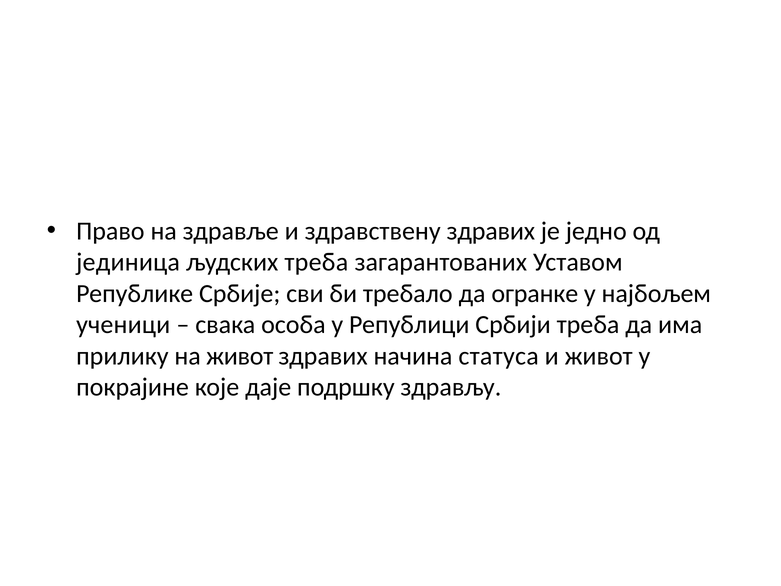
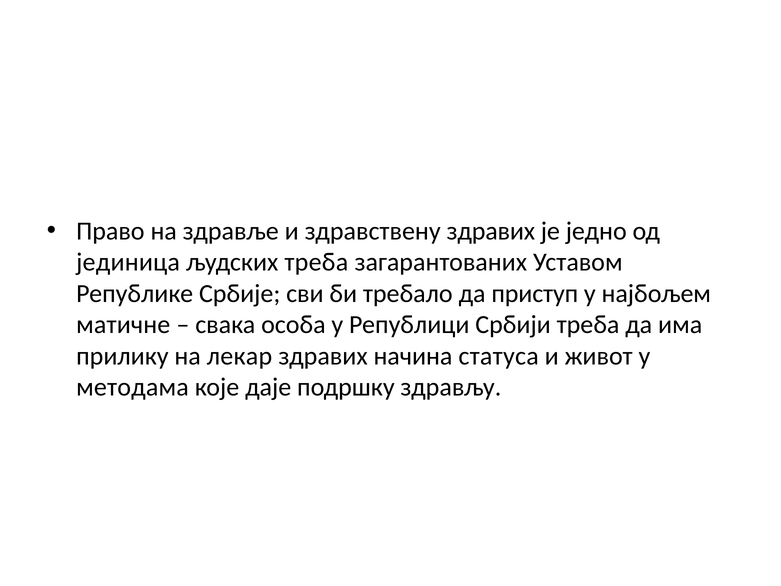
огранке: огранке -> приступ
ученици: ученици -> матичне
на живот: живот -> лекар
покрајине: покрајине -> методама
